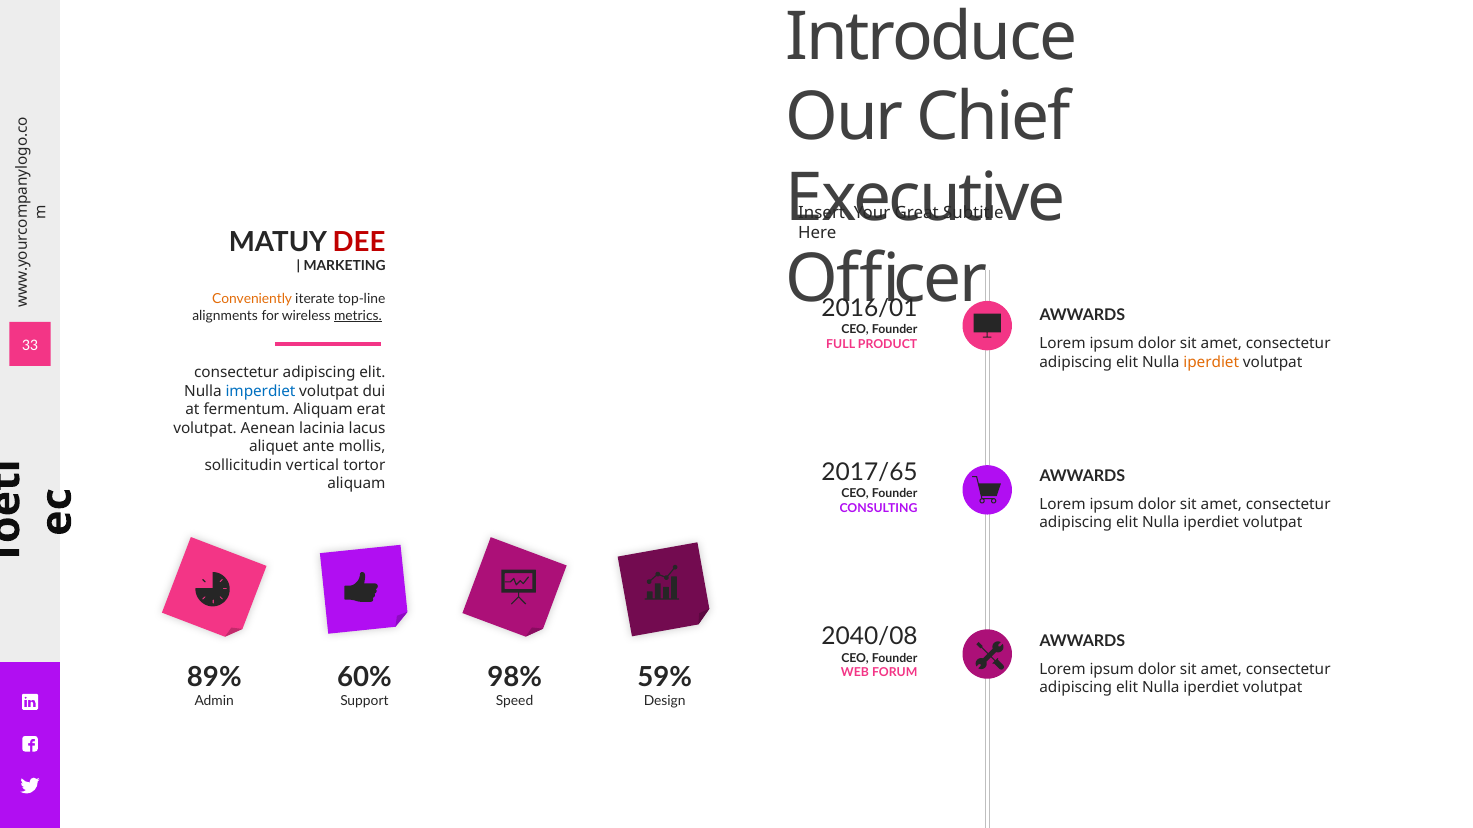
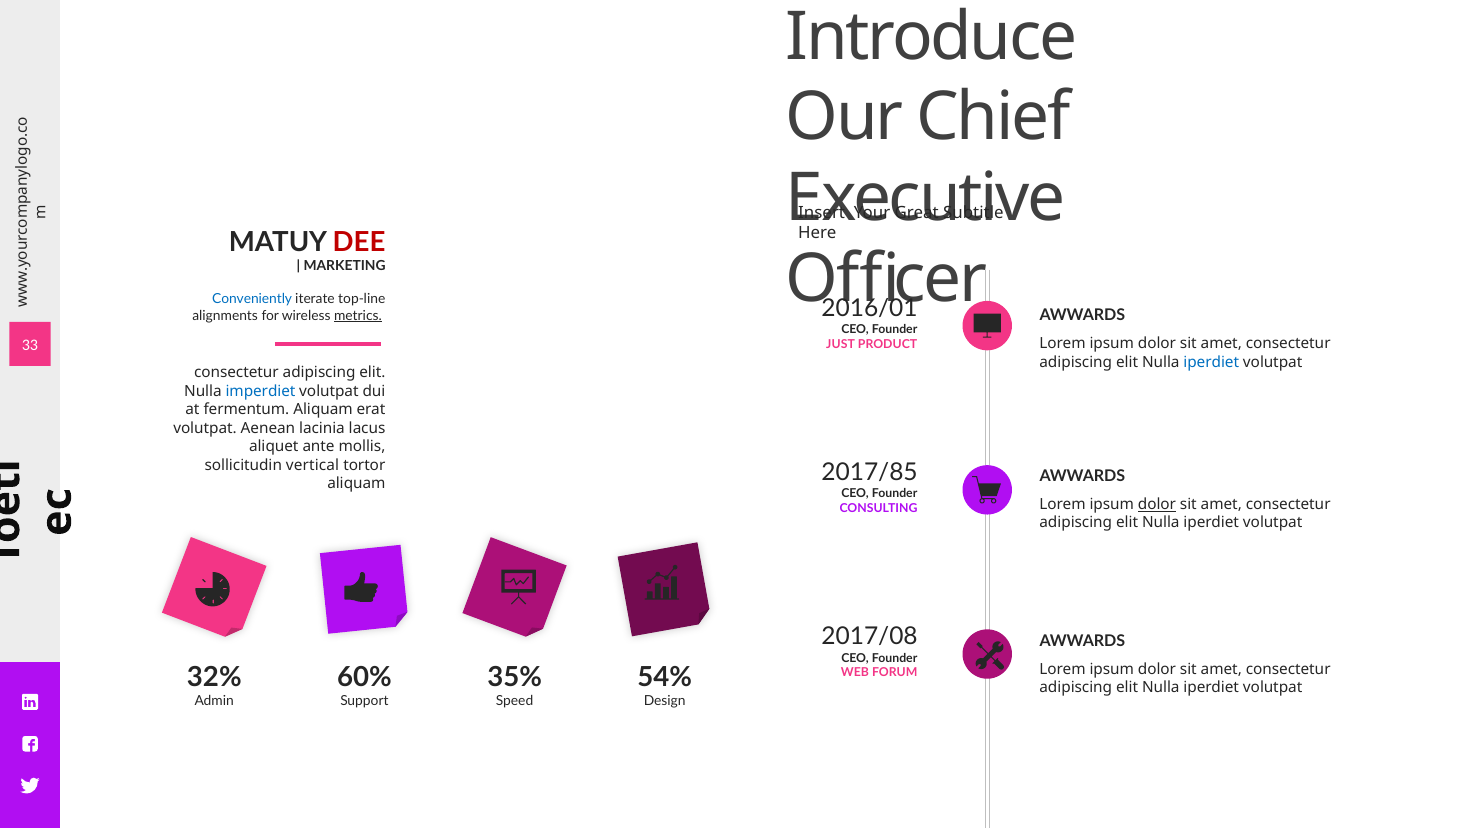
Conveniently colour: orange -> blue
FULL: FULL -> JUST
iperdiet at (1211, 362) colour: orange -> blue
2017/65: 2017/65 -> 2017/85
dolor at (1157, 505) underline: none -> present
2040/08: 2040/08 -> 2017/08
89%: 89% -> 32%
98%: 98% -> 35%
59%: 59% -> 54%
